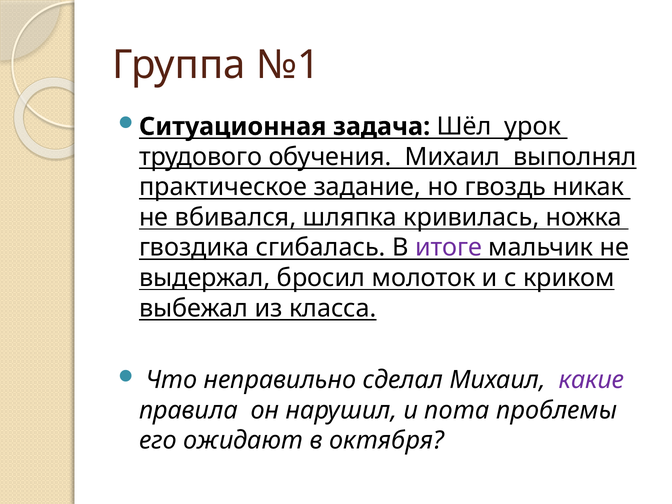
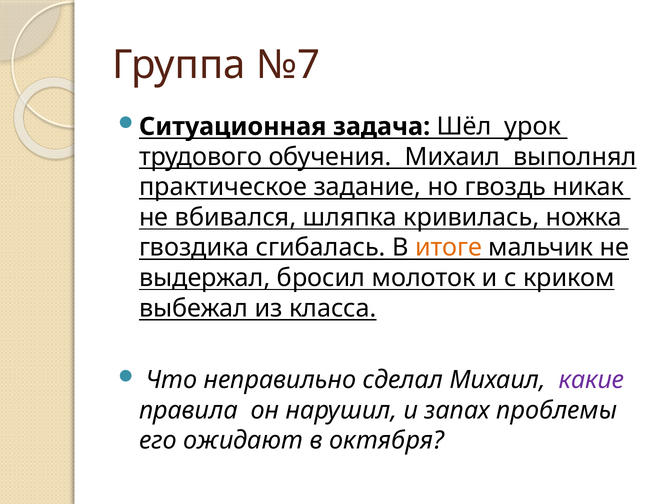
№1: №1 -> №7
итоге colour: purple -> orange
пота: пота -> запах
